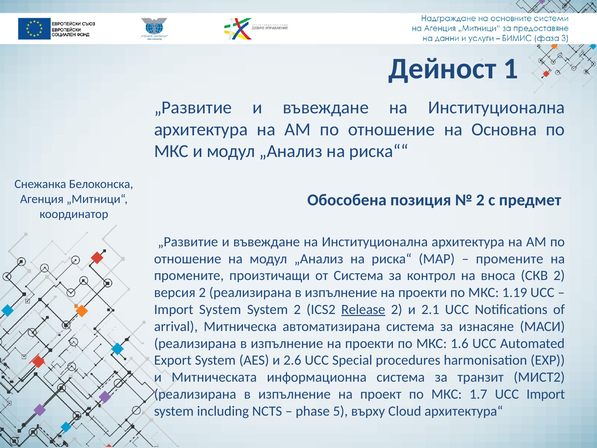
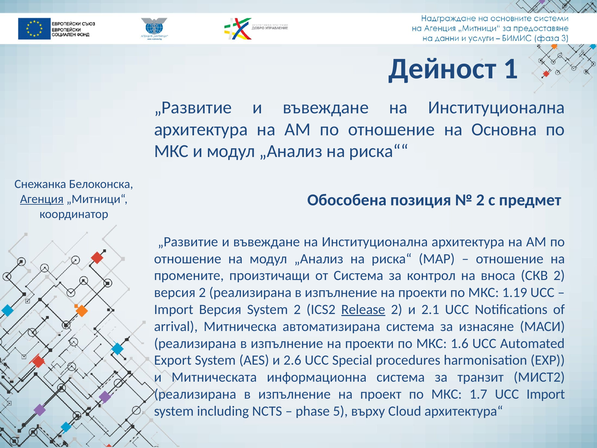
Агенция underline: none -> present
промените at (510, 259): промените -> отношение
System at (220, 309): System -> Версия
